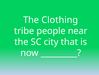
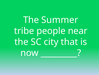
Clothing: Clothing -> Summer
